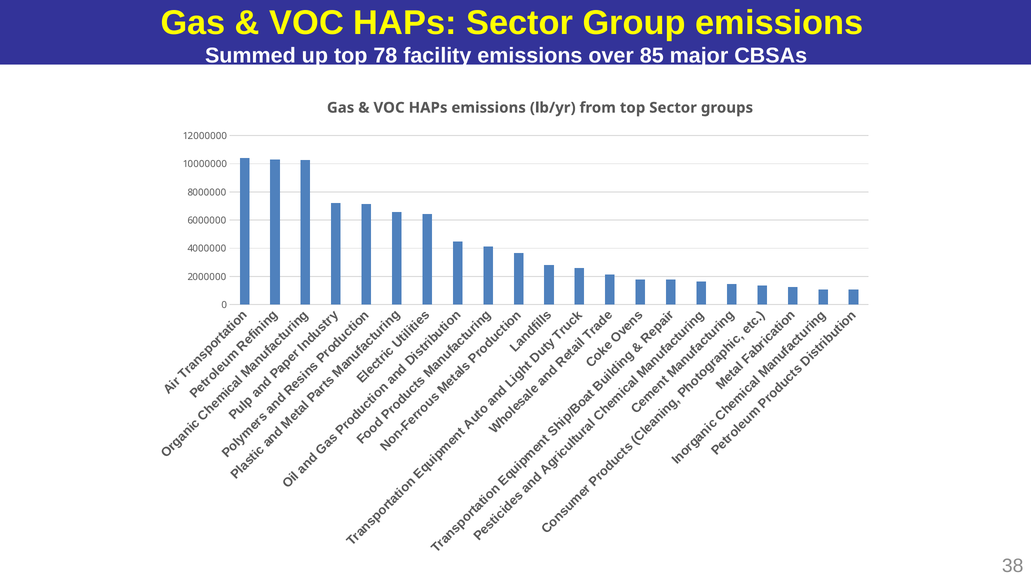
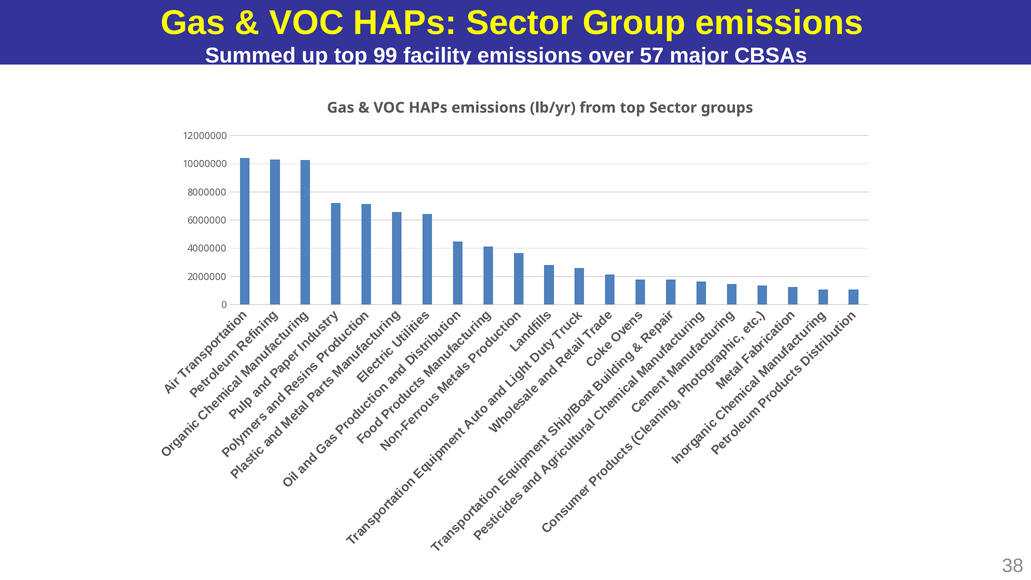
78: 78 -> 99
85: 85 -> 57
